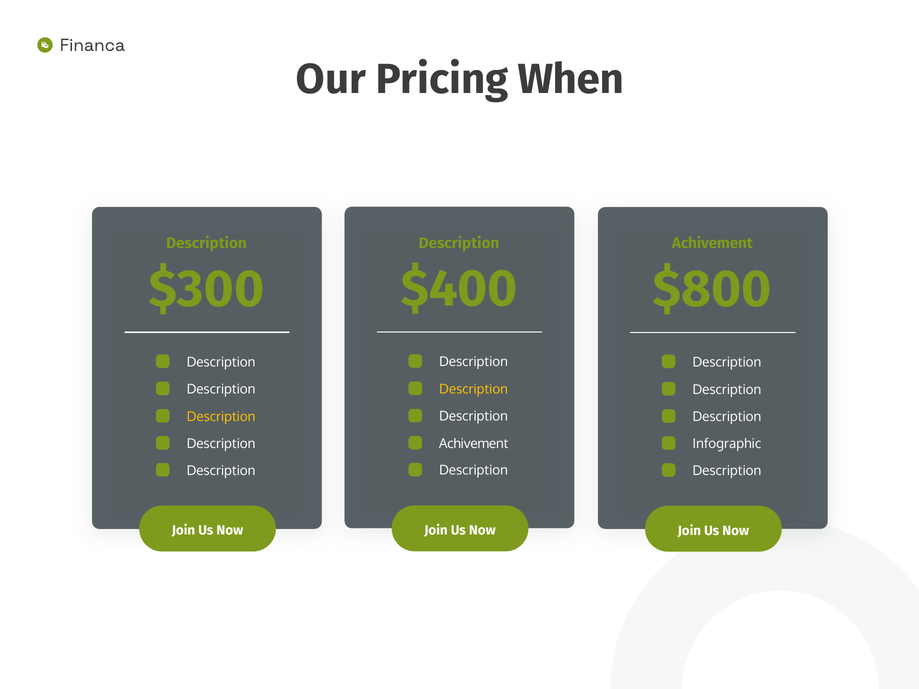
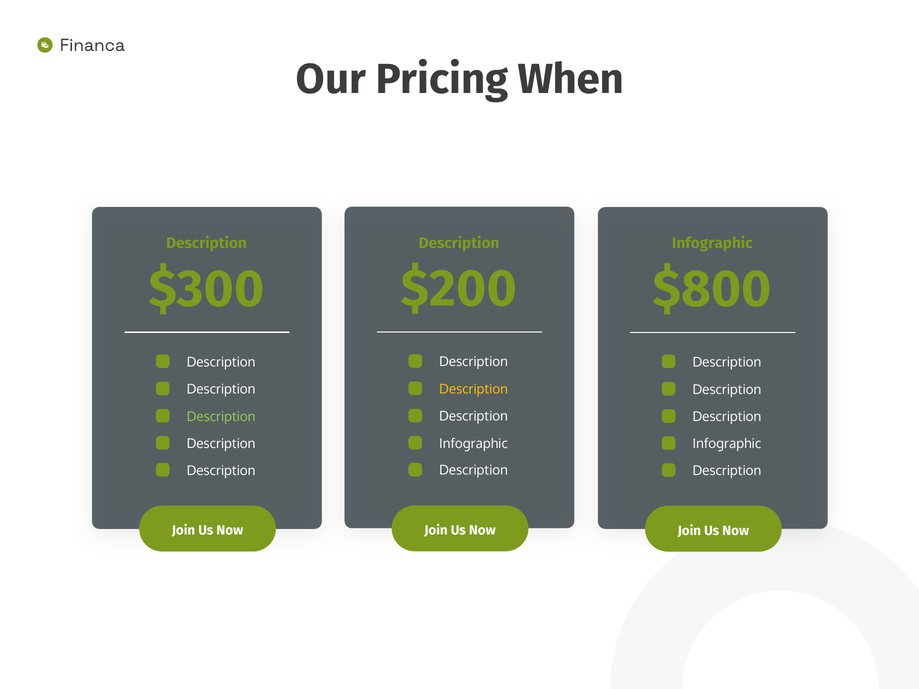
Achivement at (712, 243): Achivement -> Infographic
$400: $400 -> $200
Description at (221, 417) colour: yellow -> light green
Achivement at (474, 444): Achivement -> Infographic
